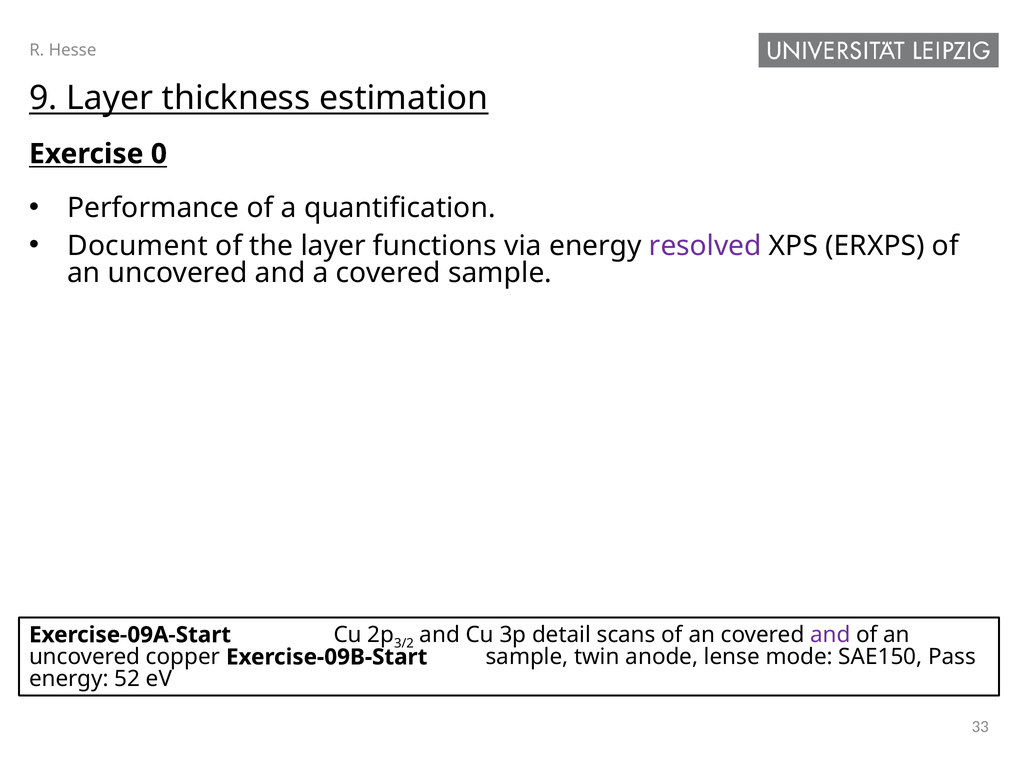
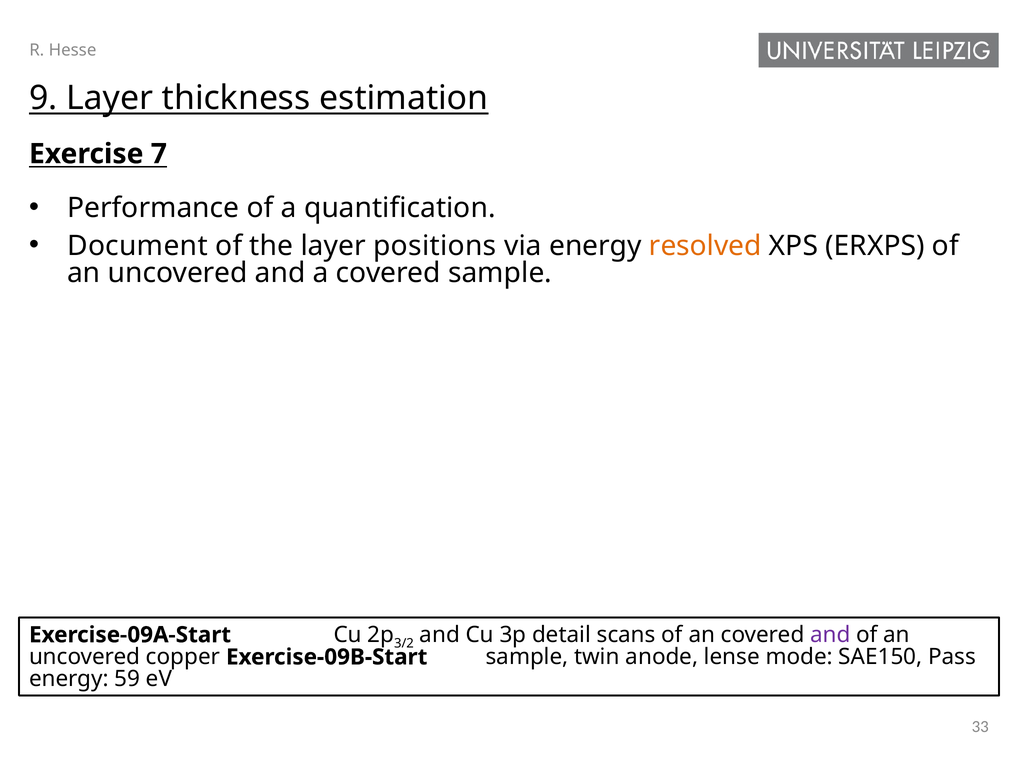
0: 0 -> 7
functions: functions -> positions
resolved colour: purple -> orange
52: 52 -> 59
